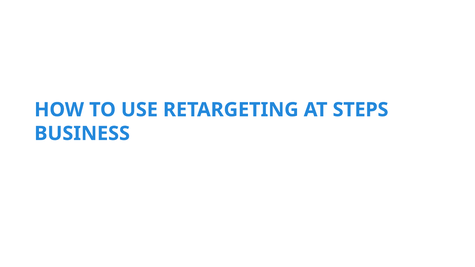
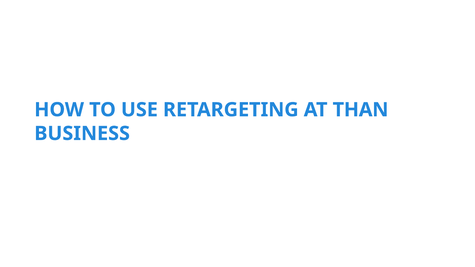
STEPS: STEPS -> THAN
